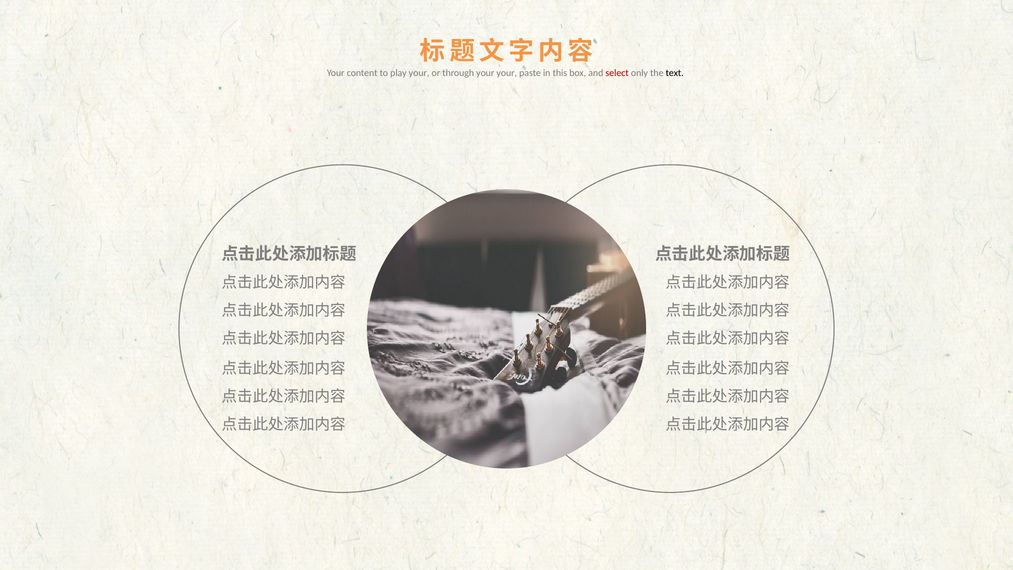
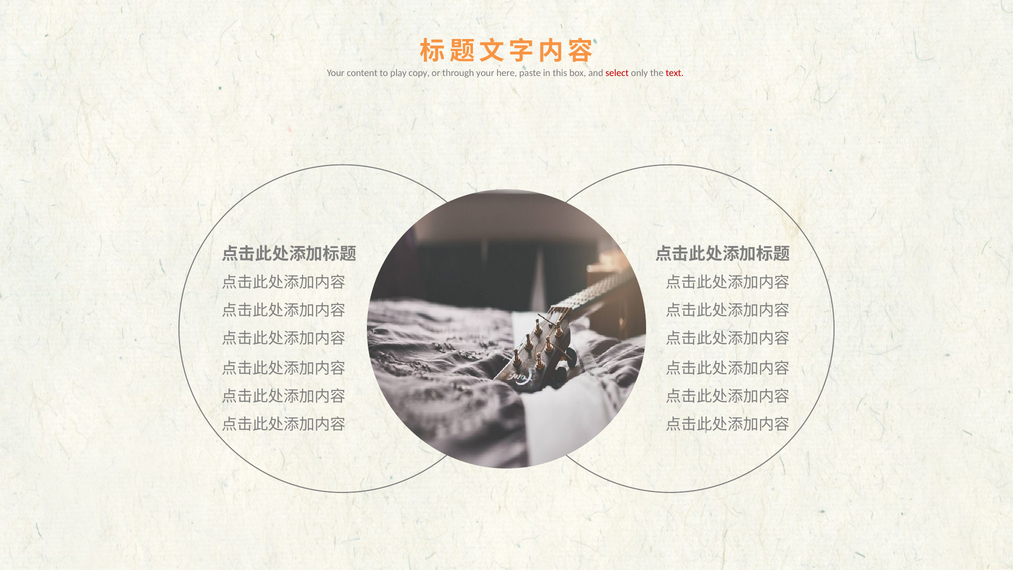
play your: your -> copy
your your: your -> here
text colour: black -> red
